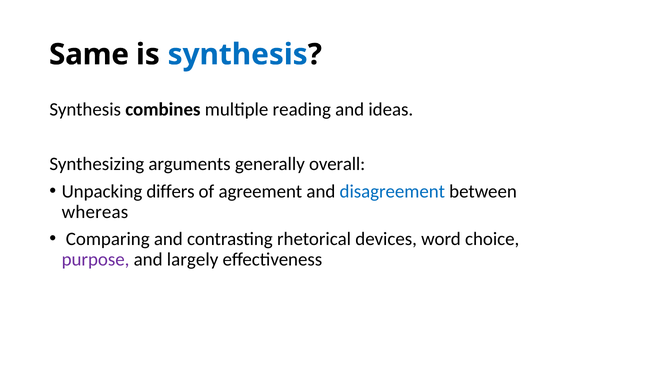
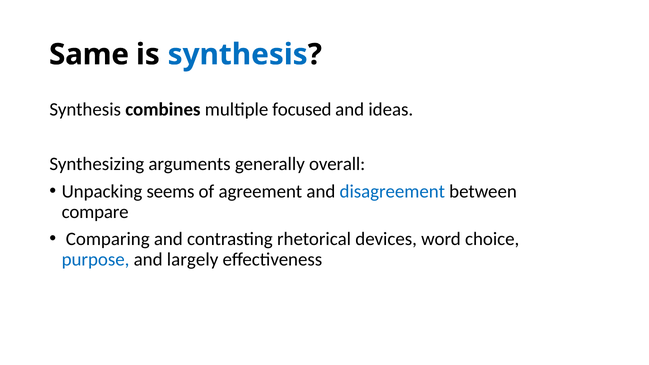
reading: reading -> focused
differs: differs -> seems
whereas: whereas -> compare
purpose colour: purple -> blue
